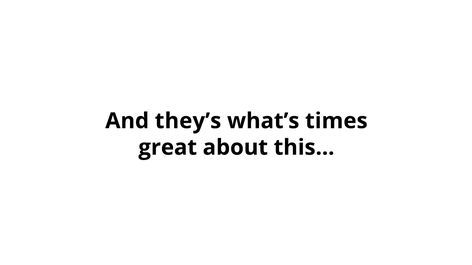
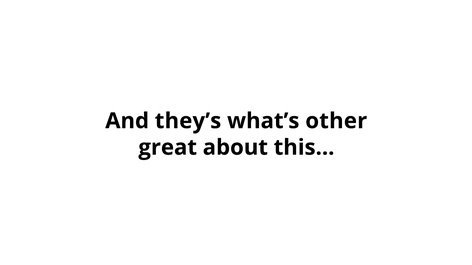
times: times -> other
